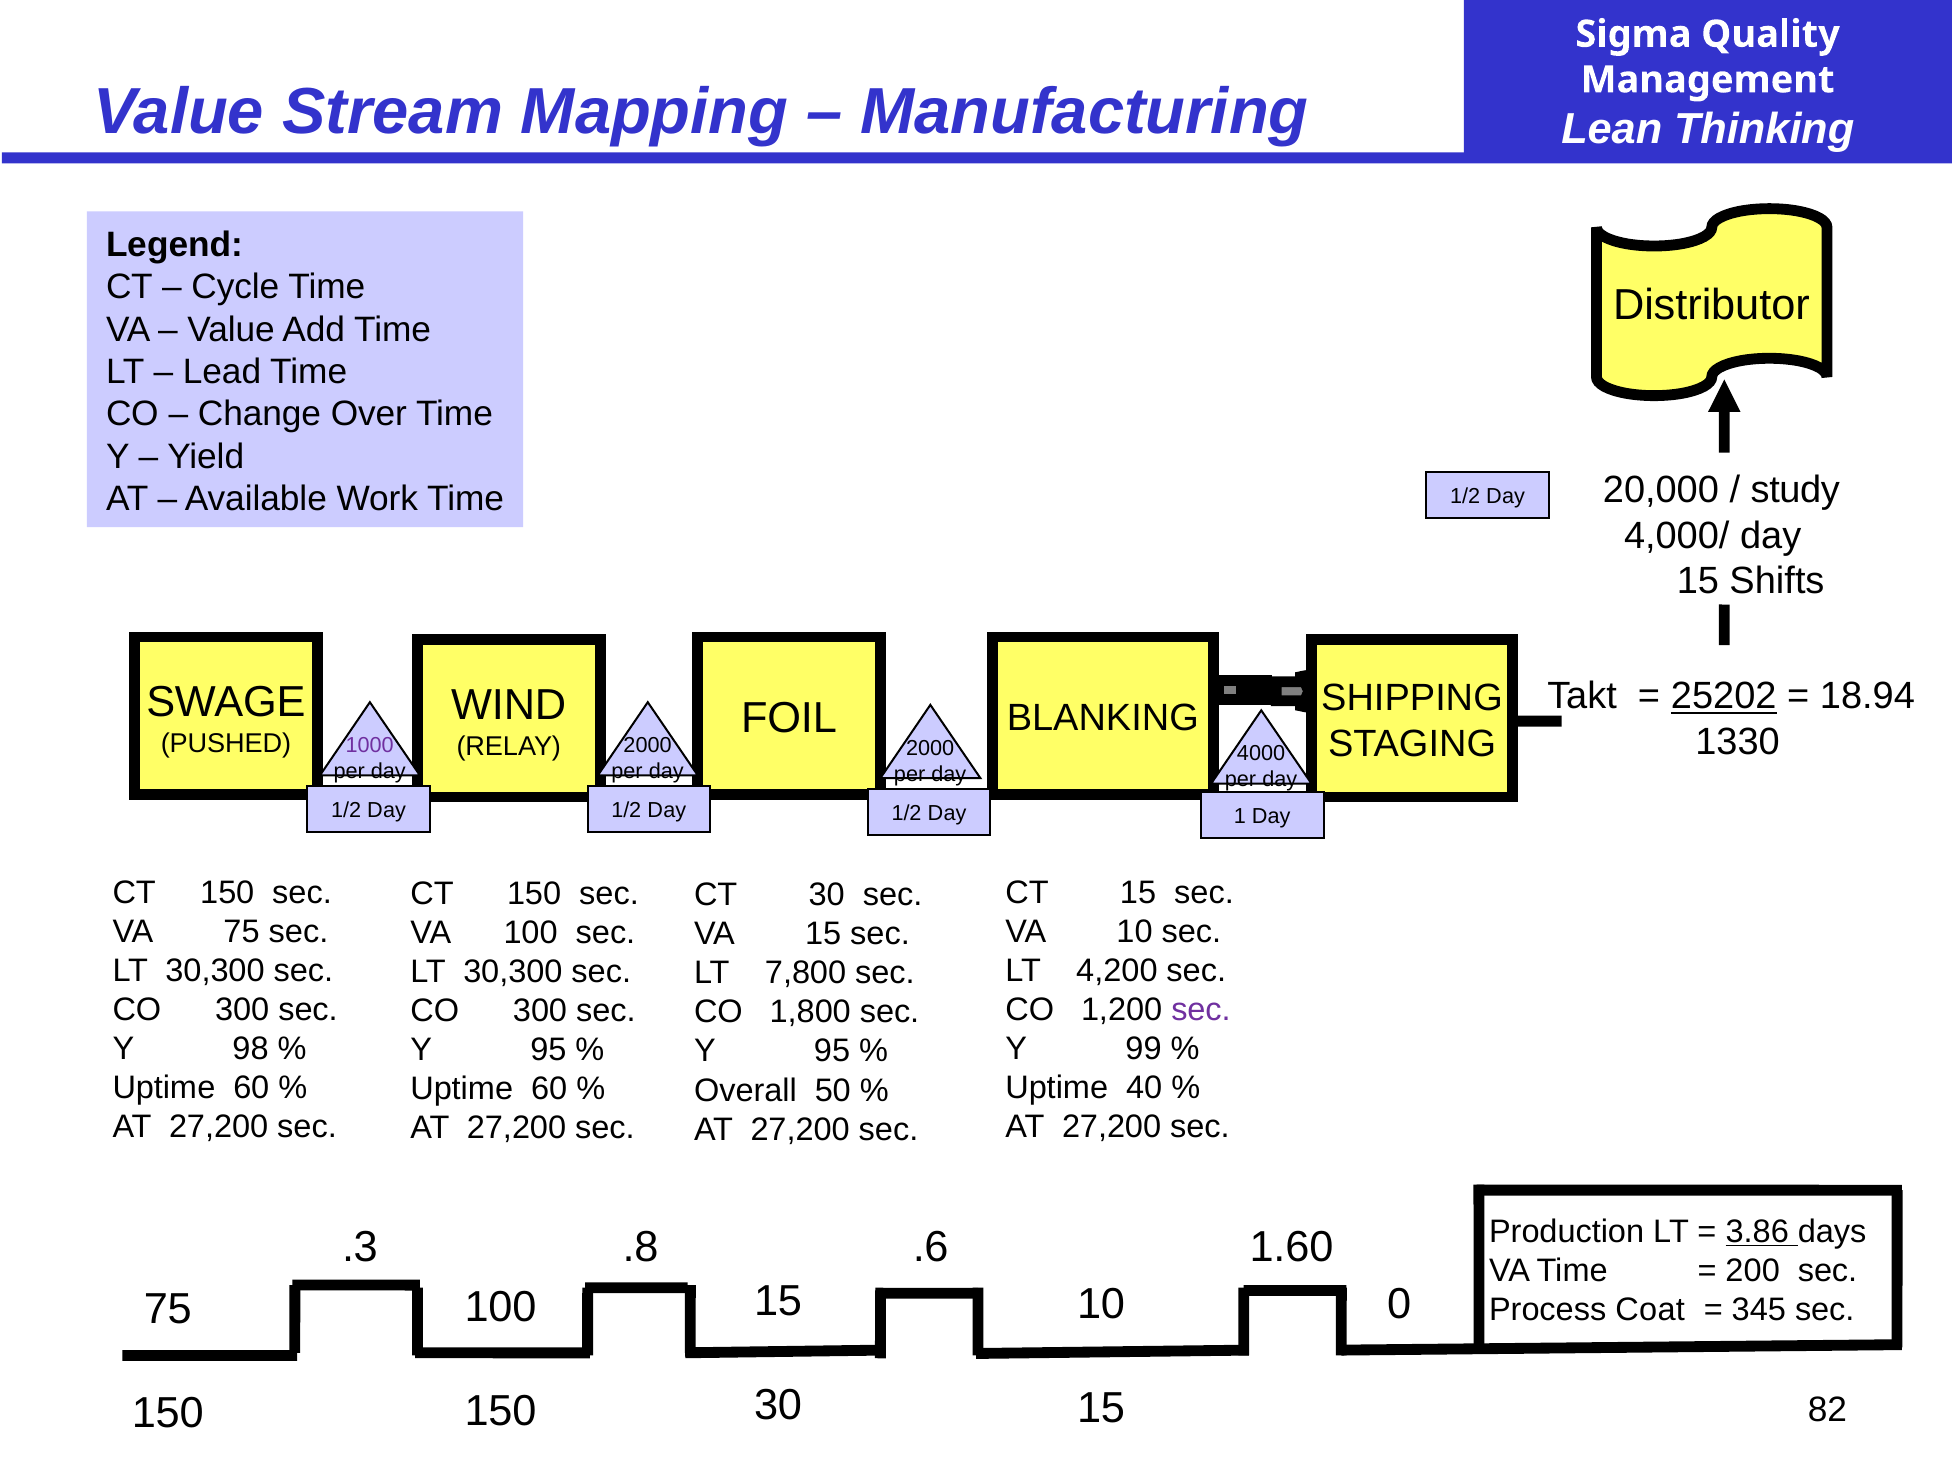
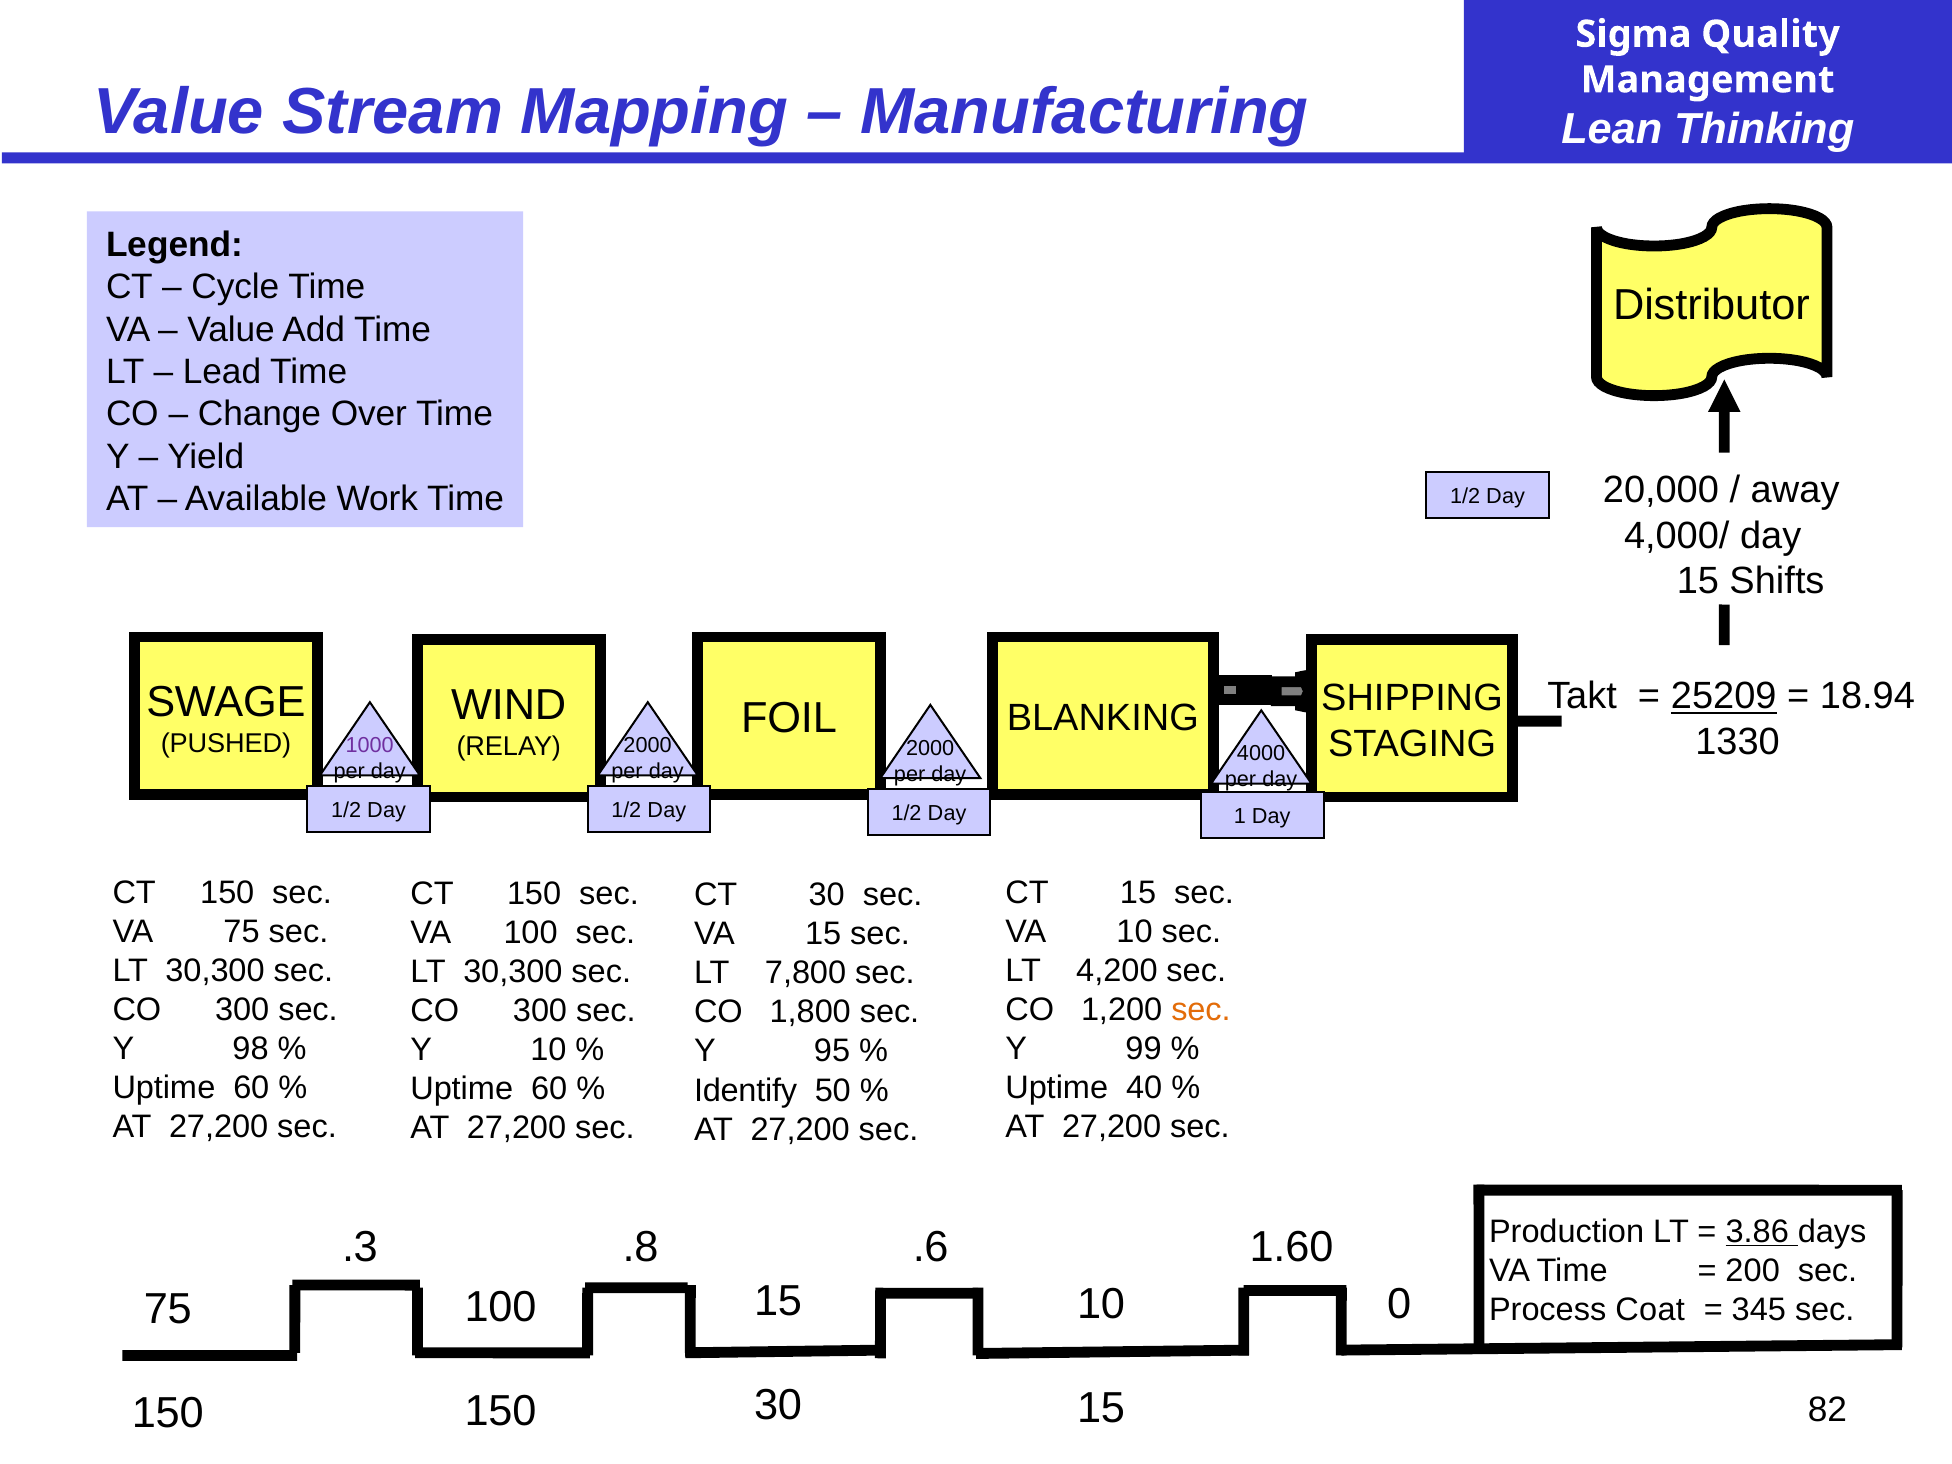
study: study -> away
25202: 25202 -> 25209
sec at (1201, 1010) colour: purple -> orange
95 at (548, 1050): 95 -> 10
Overall: Overall -> Identify
